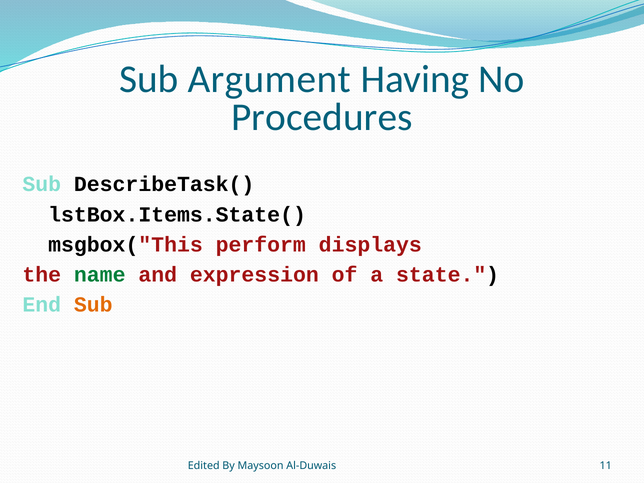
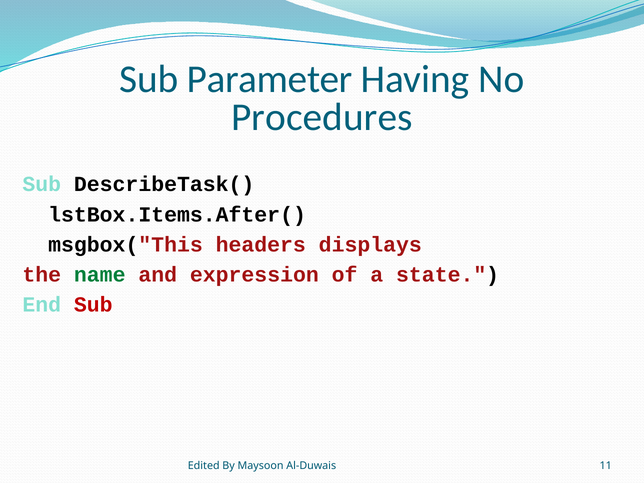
Argument: Argument -> Parameter
lstBox.Items.State(: lstBox.Items.State( -> lstBox.Items.After(
perform: perform -> headers
Sub at (93, 305) colour: orange -> red
